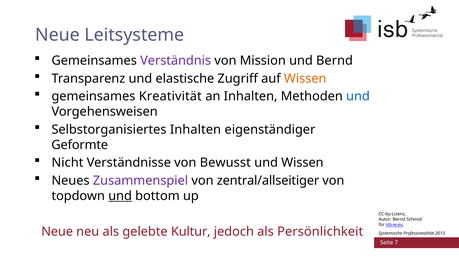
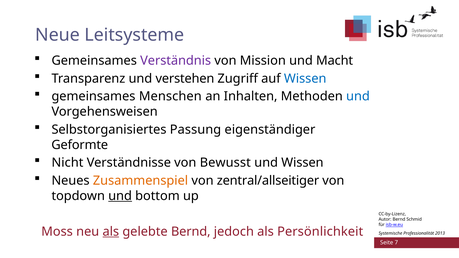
und Bernd: Bernd -> Macht
elastische: elastische -> verstehen
Wissen at (305, 79) colour: orange -> blue
Kreativität: Kreativität -> Menschen
Selbstorganisiertes Inhalten: Inhalten -> Passung
Zusammenspiel colour: purple -> orange
Neue at (57, 232): Neue -> Moss
als at (111, 232) underline: none -> present
gelebte Kultur: Kultur -> Bernd
